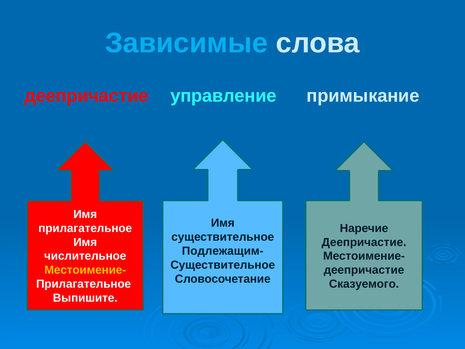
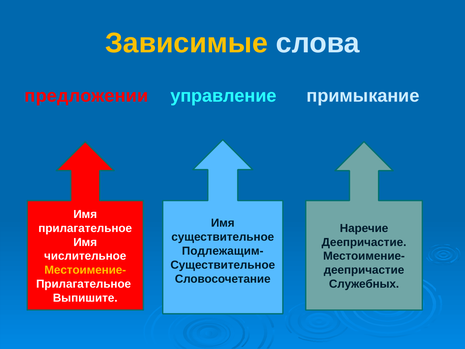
Зависимые colour: light blue -> yellow
деепричастие at (87, 96): деепричастие -> предложении
Сказуемого: Сказуемого -> Служебных
